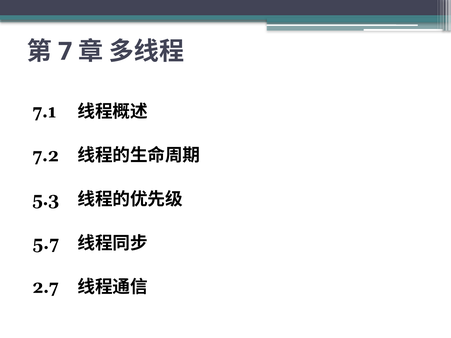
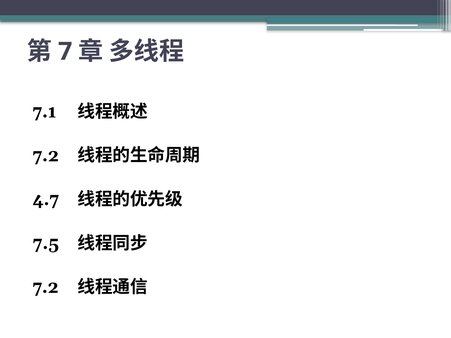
5.3: 5.3 -> 4.7
5.7: 5.7 -> 7.5
2.7 at (45, 287): 2.7 -> 7.2
